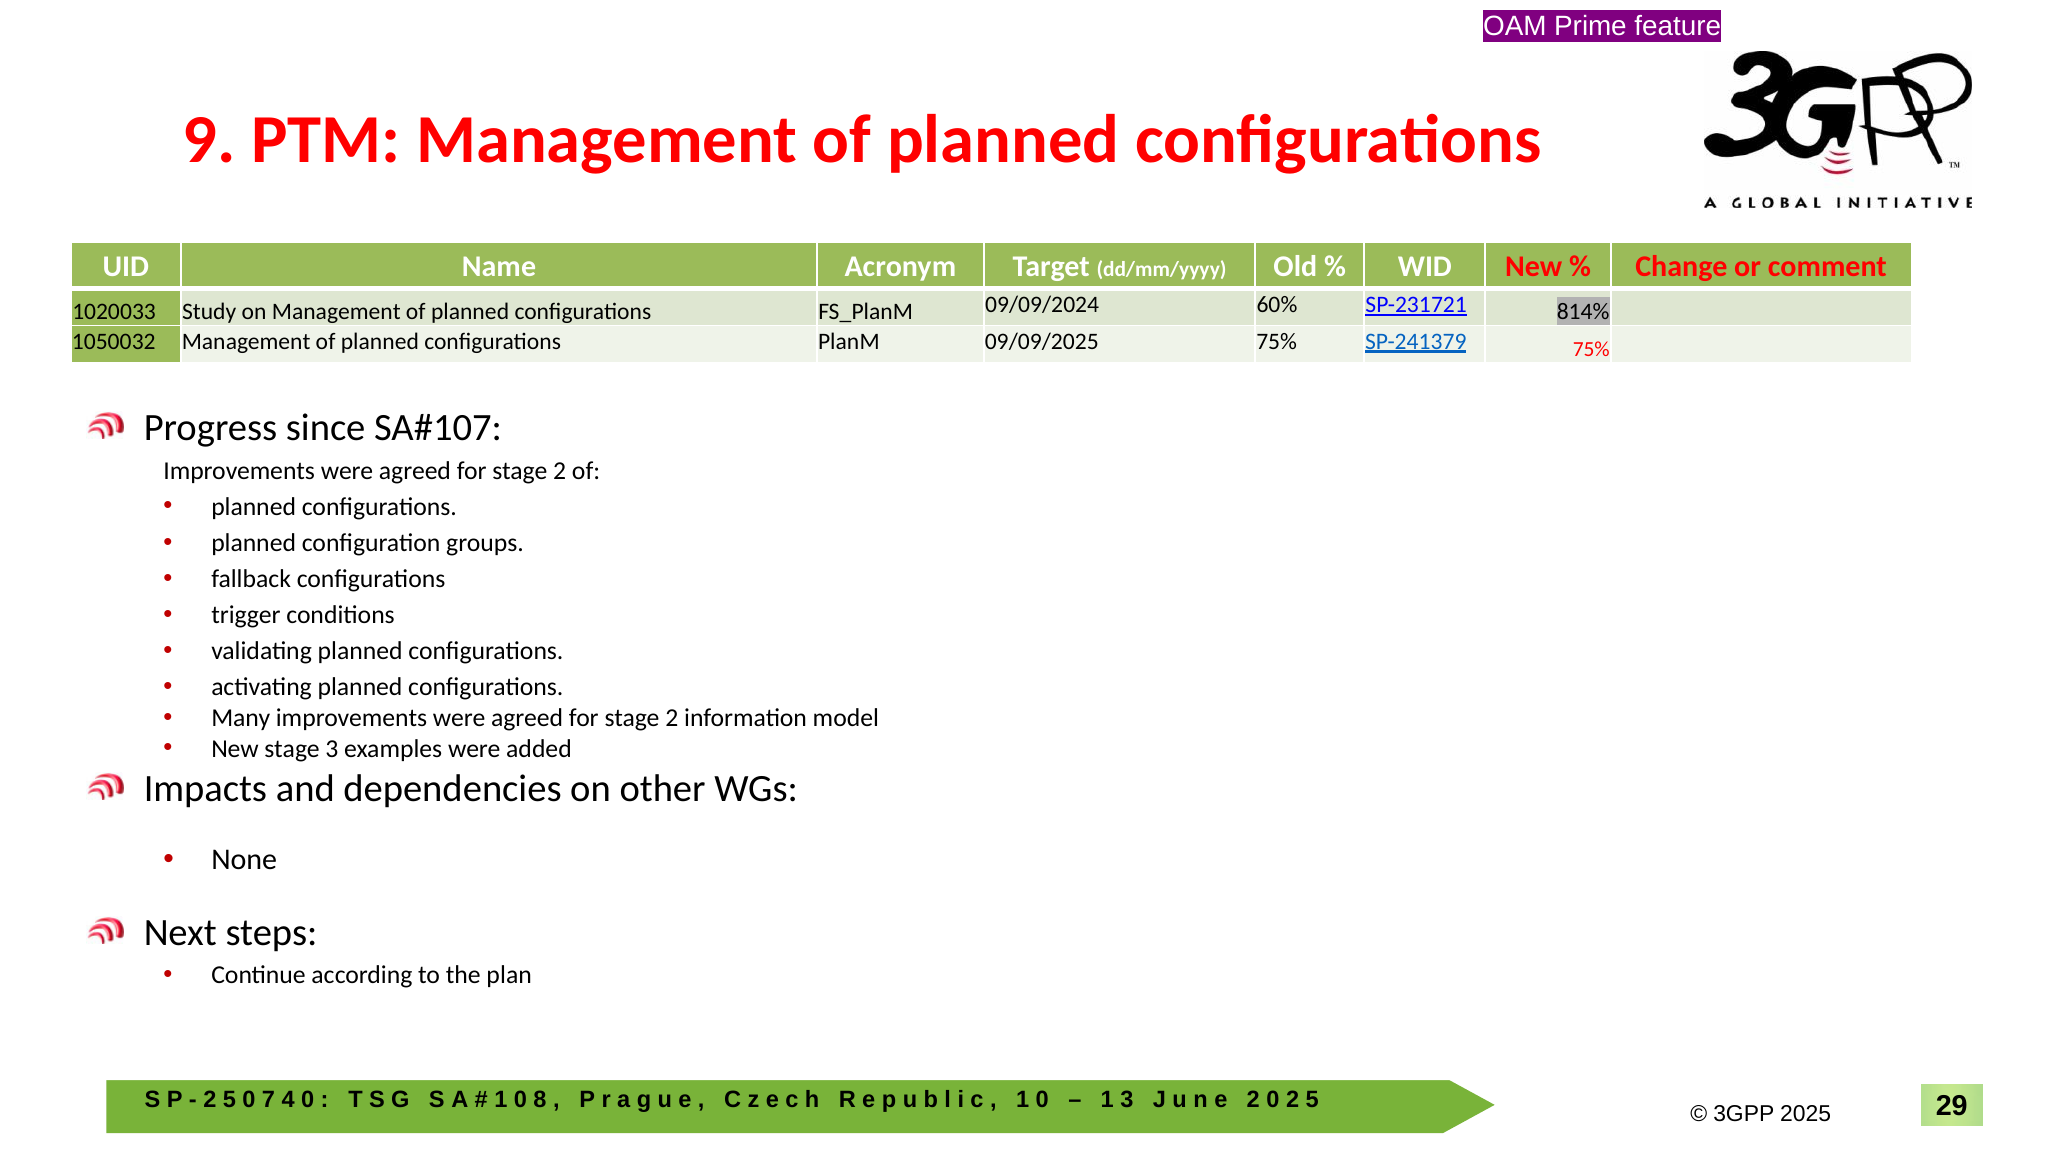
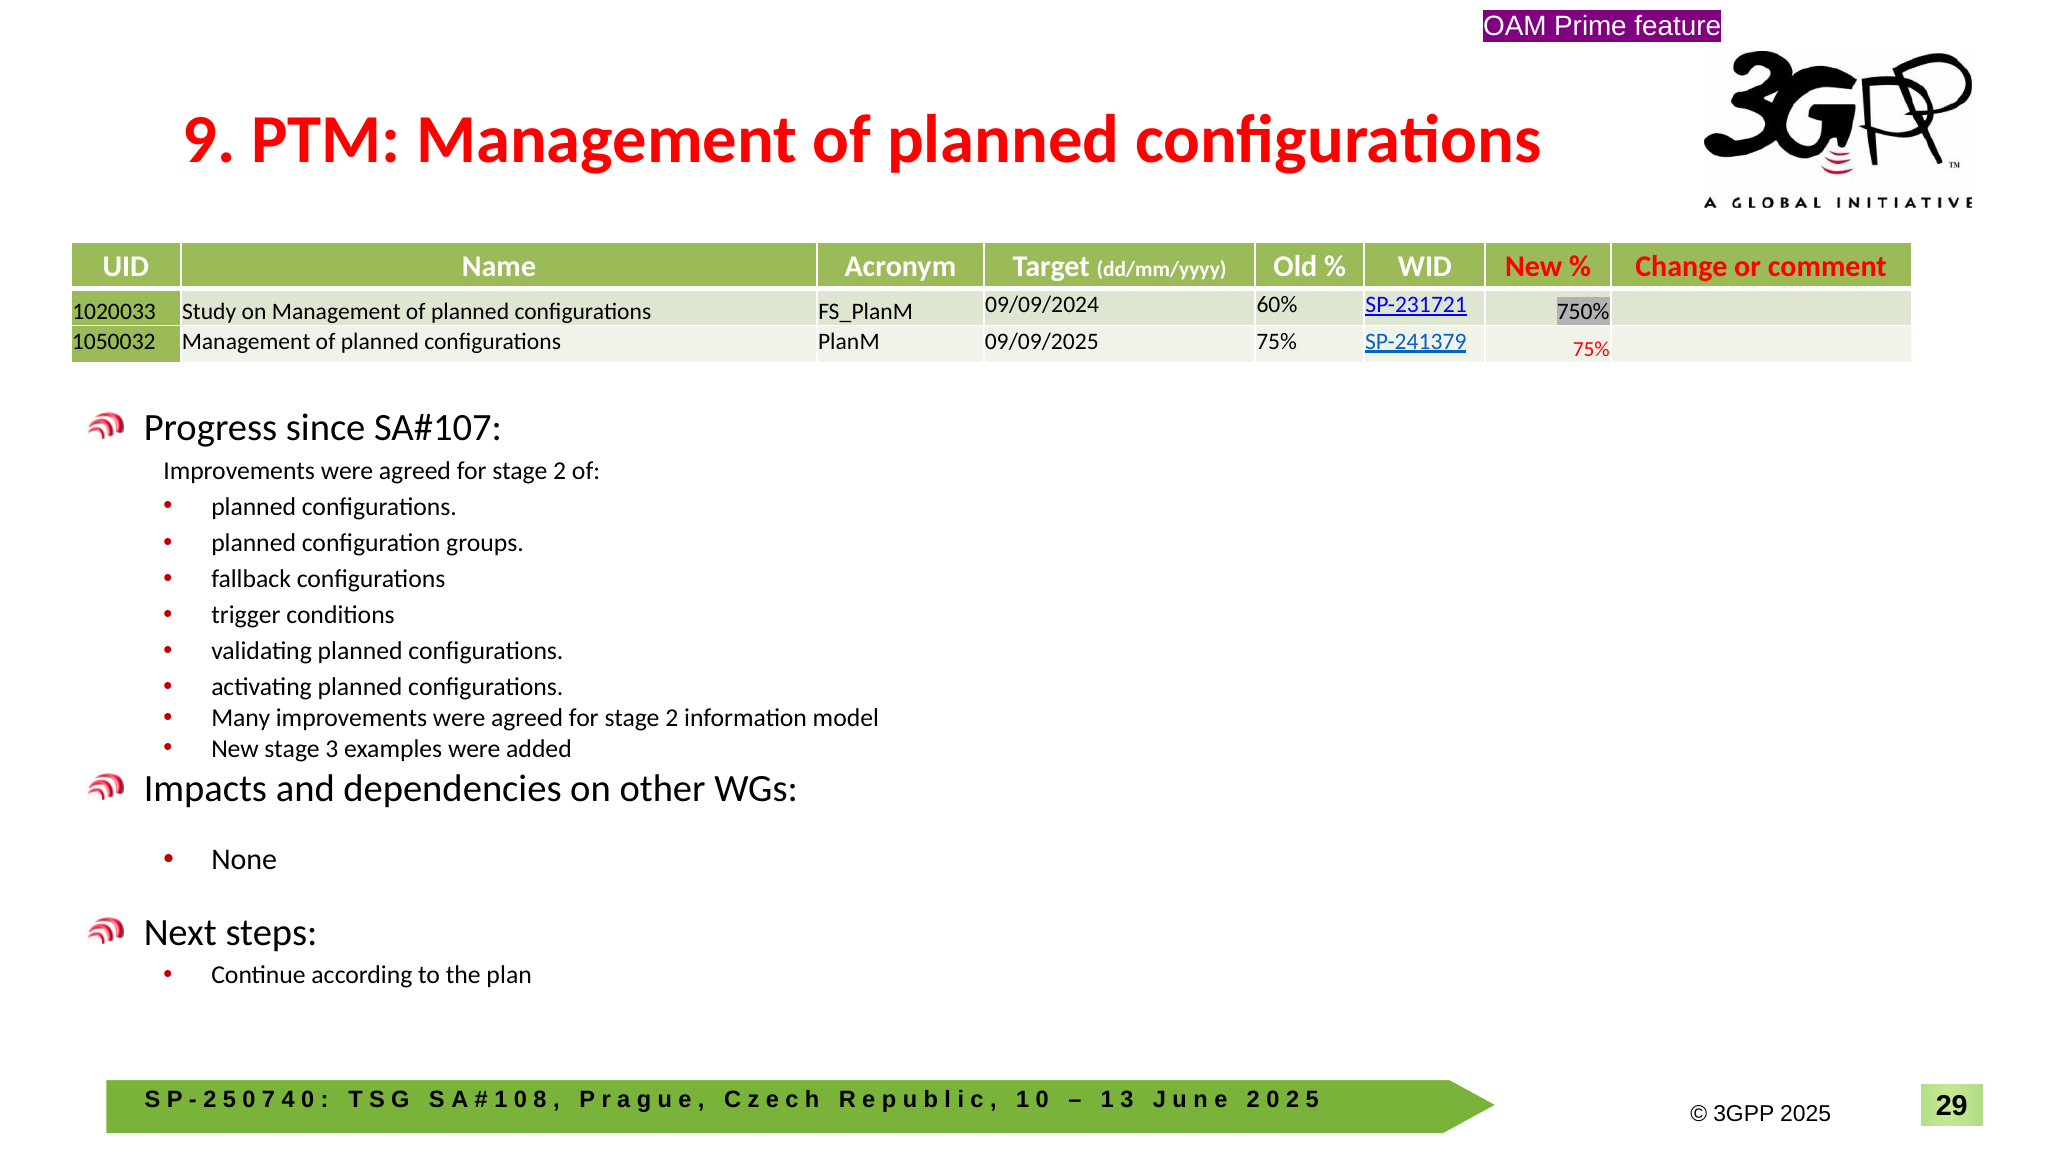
814%: 814% -> 750%
